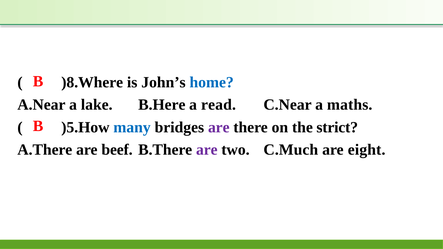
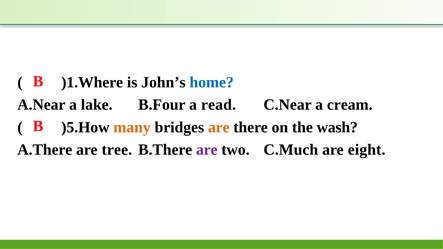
)8.Where: )8.Where -> )1.Where
B.Here: B.Here -> B.Four
maths: maths -> cream
many colour: blue -> orange
are at (219, 127) colour: purple -> orange
strict: strict -> wash
beef: beef -> tree
